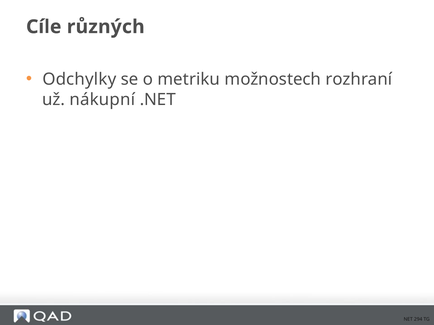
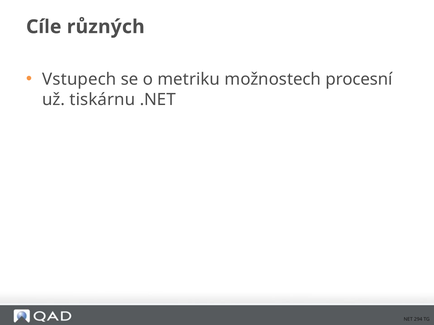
Odchylky: Odchylky -> Vstupech
rozhraní: rozhraní -> procesní
nákupní: nákupní -> tiskárnu
